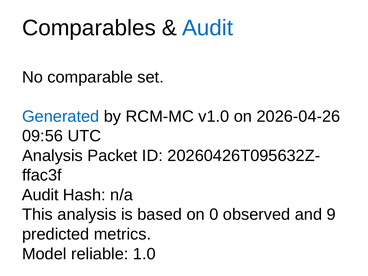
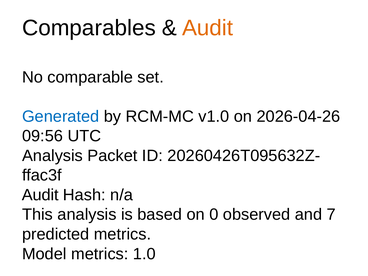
Audit at (208, 28) colour: blue -> orange
9: 9 -> 7
Model reliable: reliable -> metrics
